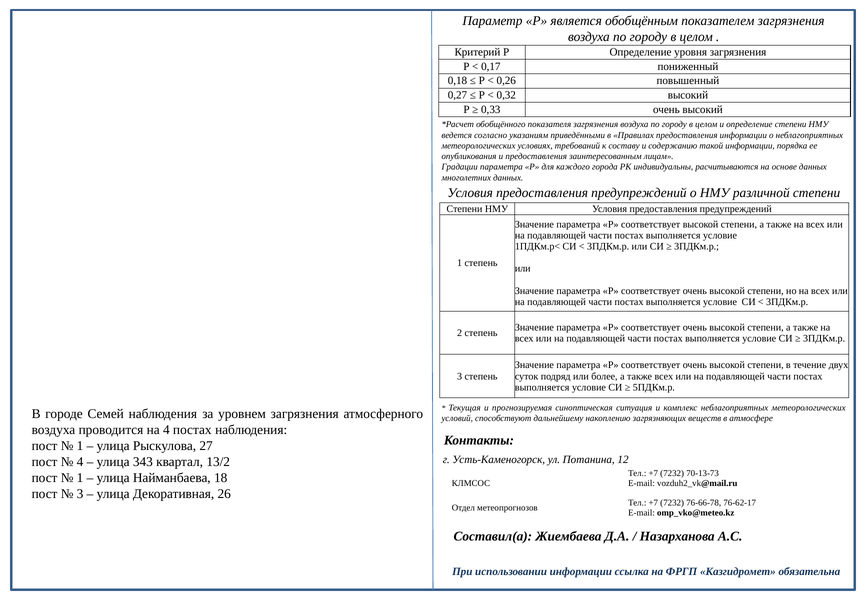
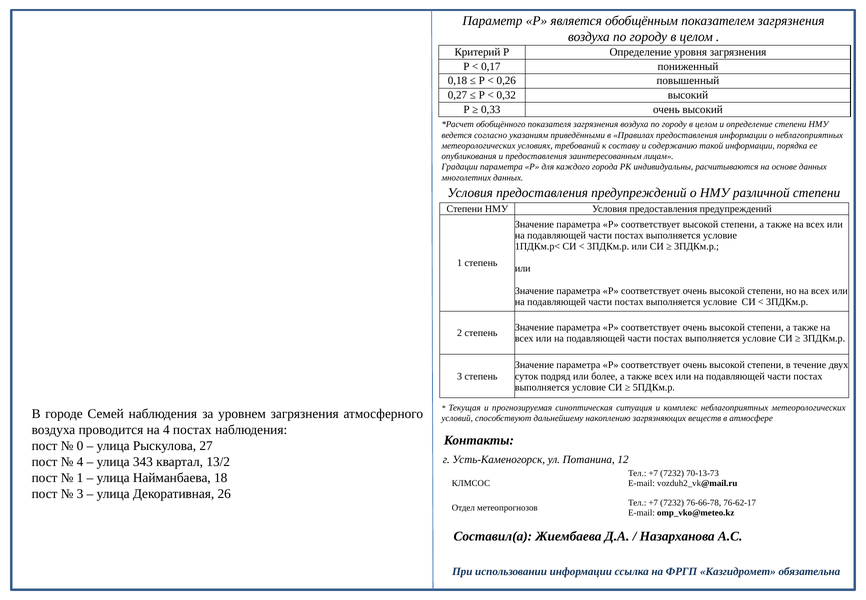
1 at (80, 445): 1 -> 0
